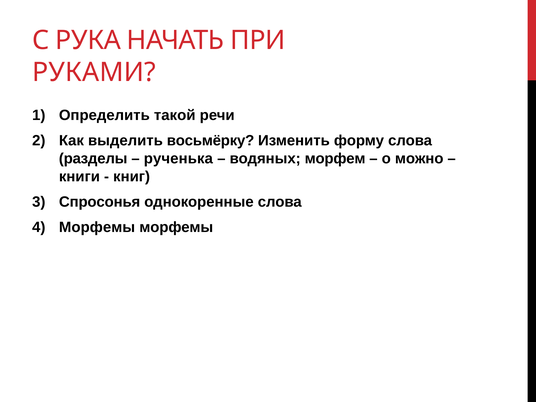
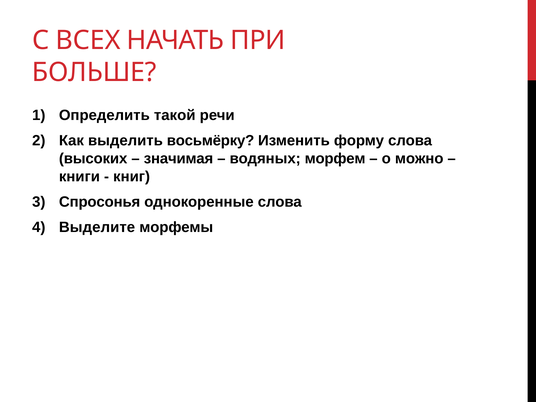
РУКА: РУКА -> ВСЕХ
РУКАМИ: РУКАМИ -> БОЛЬШЕ
разделы: разделы -> высоких
рученька: рученька -> значимая
Морфемы at (97, 227): Морфемы -> Выделите
